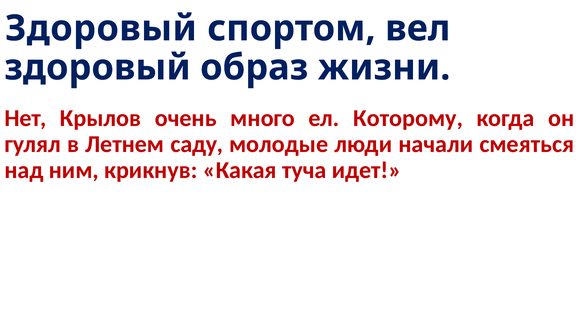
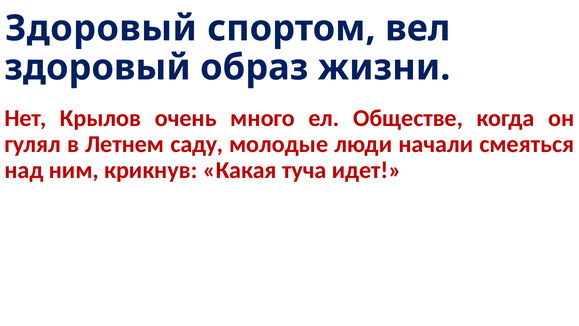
Которому: Которому -> Обществе
